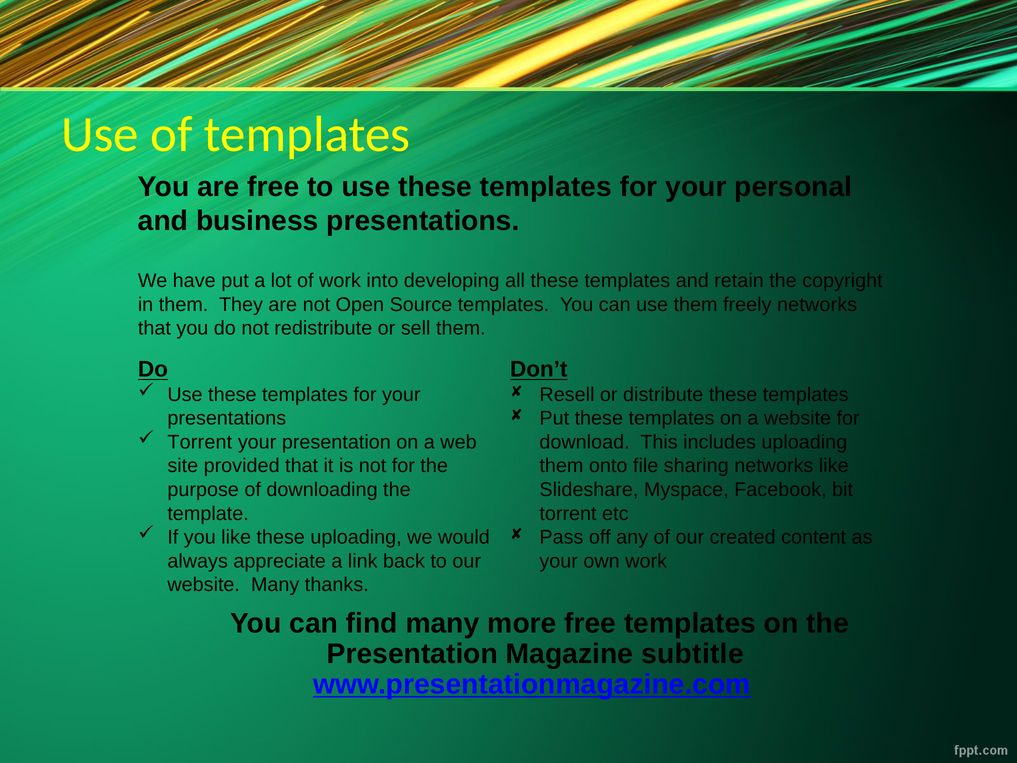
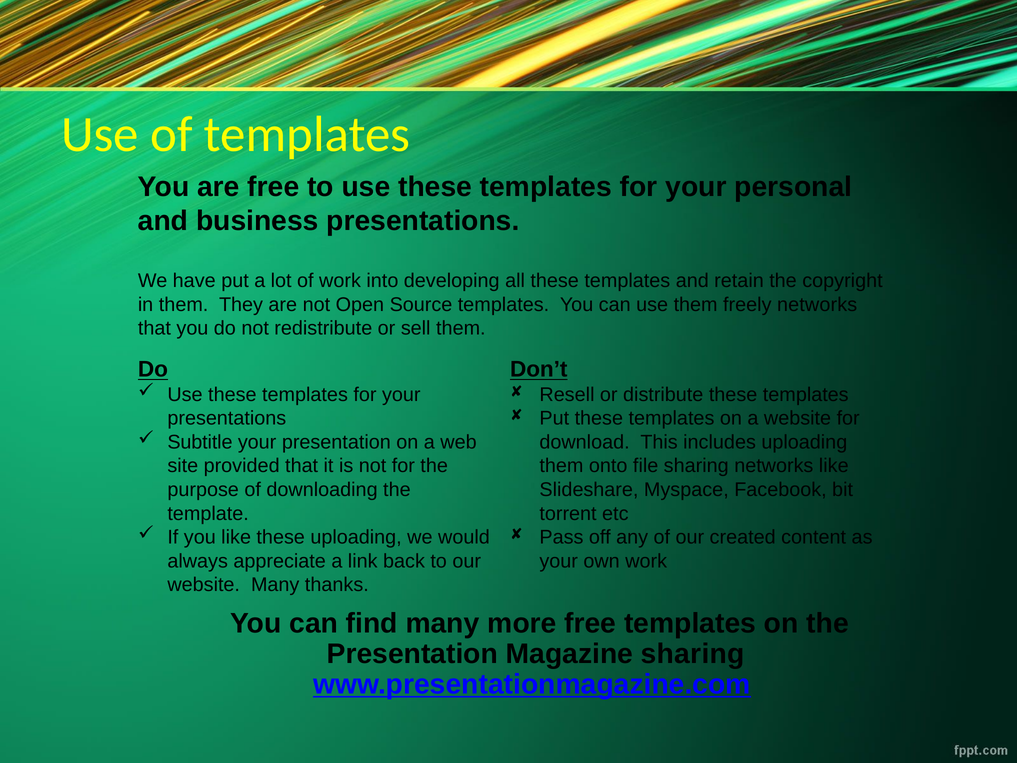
Torrent at (200, 442): Torrent -> Subtitle
Magazine subtitle: subtitle -> sharing
